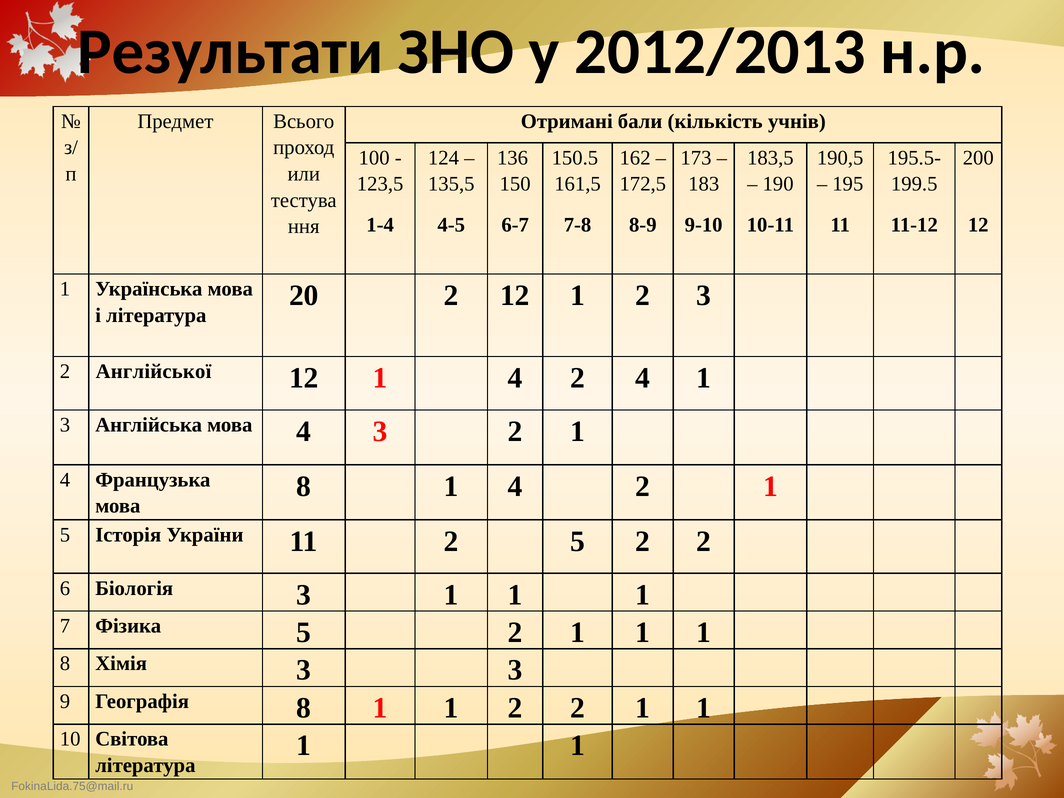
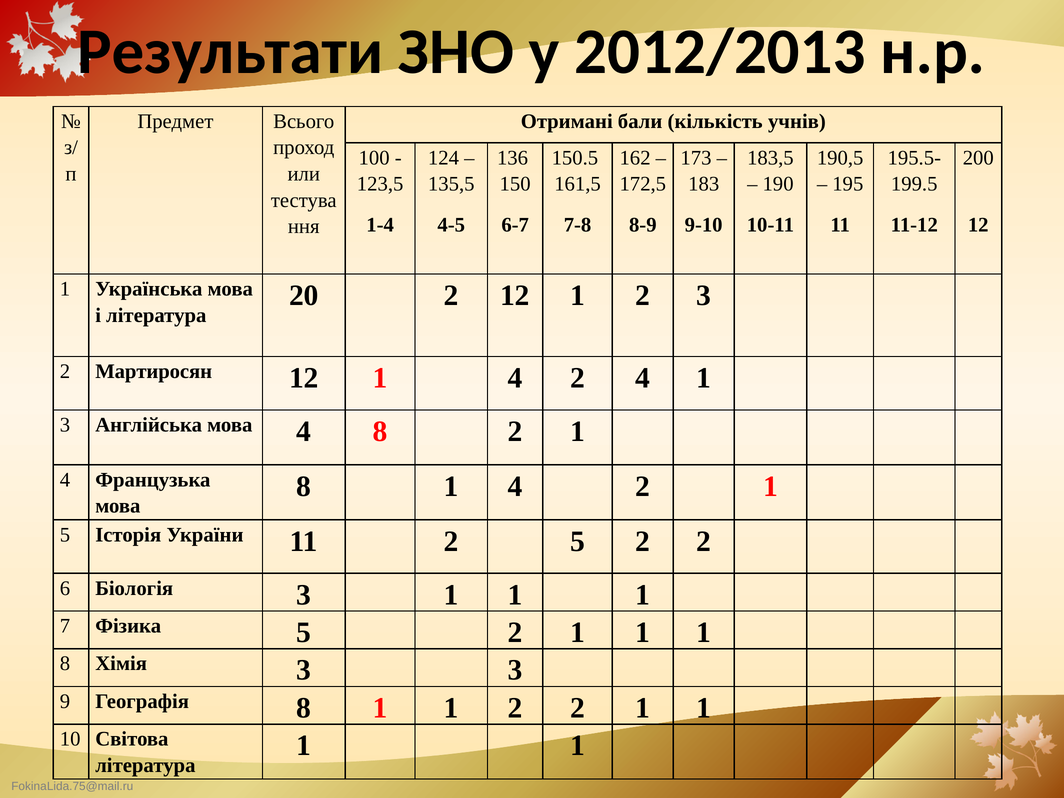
Англійської: Англійської -> Мартиросян
4 3: 3 -> 8
